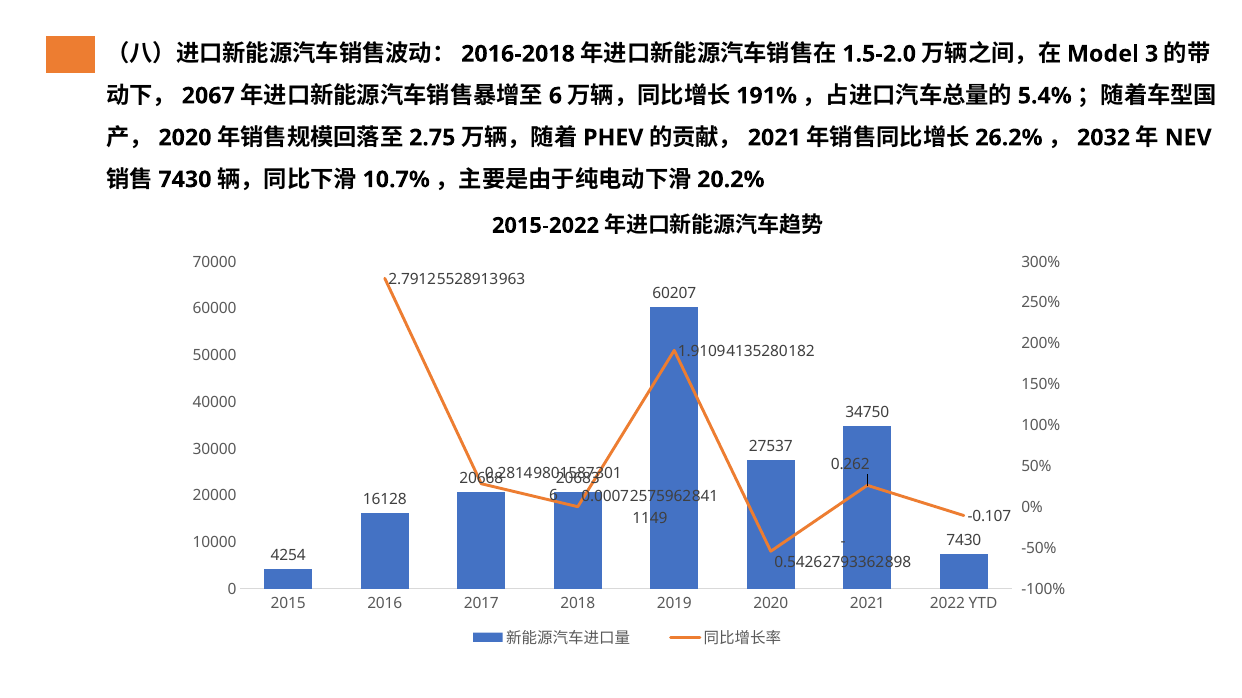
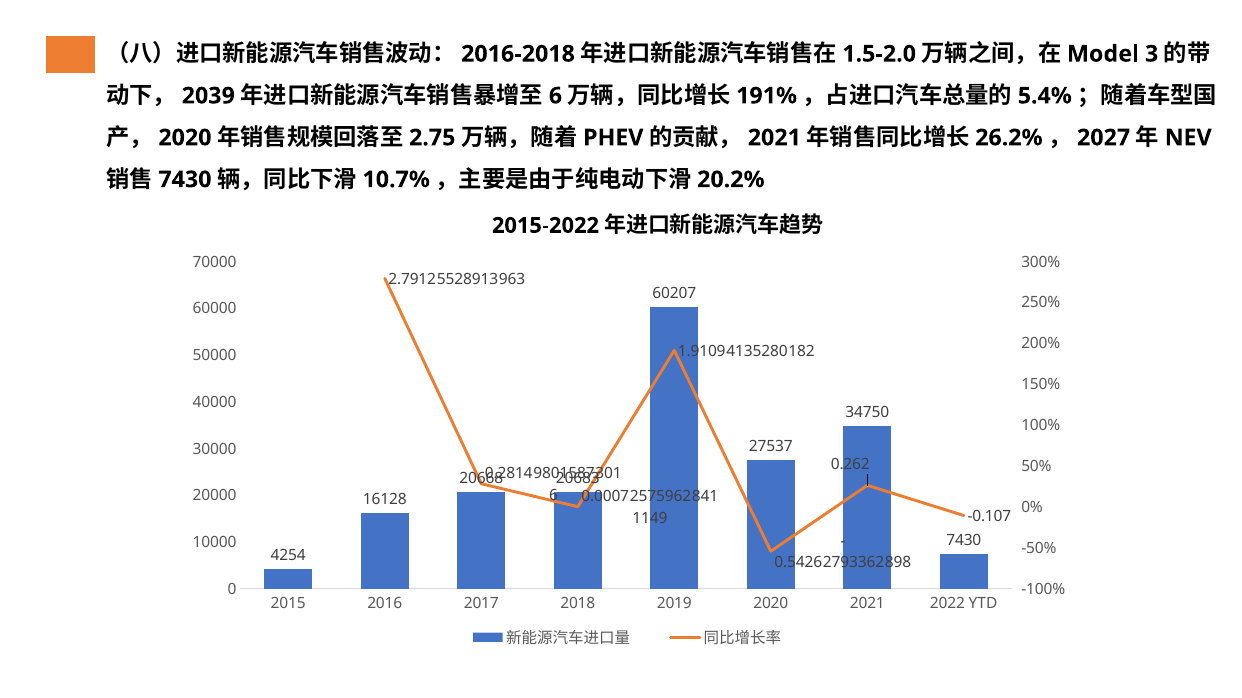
2067: 2067 -> 2039
2032: 2032 -> 2027
